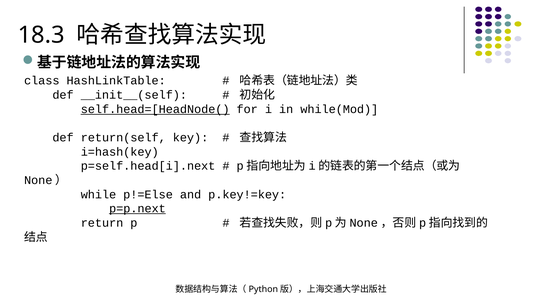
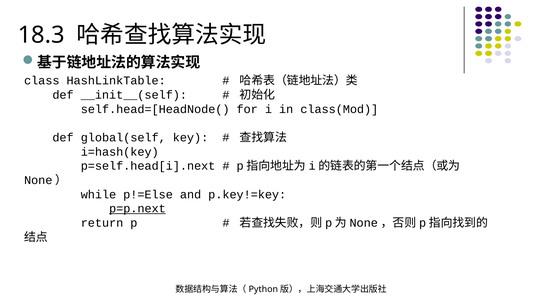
self.head=[HeadNode( underline: present -> none
while(Mod: while(Mod -> class(Mod
return(self: return(self -> global(self
